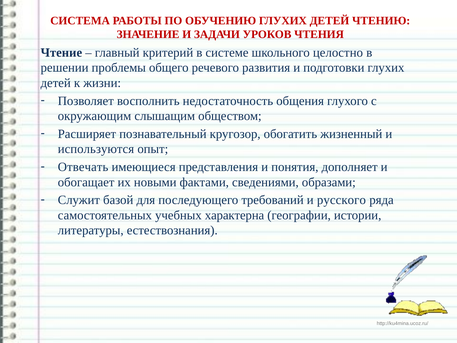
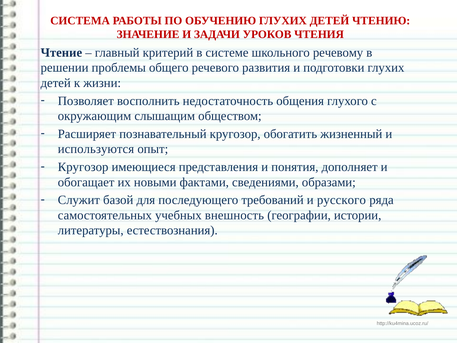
целостно: целостно -> речевому
Отвечать at (83, 167): Отвечать -> Кругозор
характерна: характерна -> внешность
